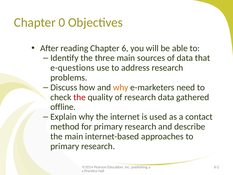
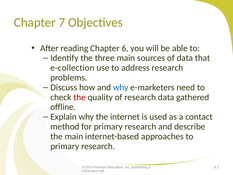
0: 0 -> 7
e-questions: e-questions -> e-collection
why at (121, 87) colour: orange -> blue
